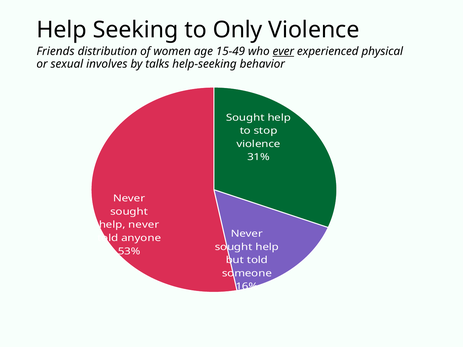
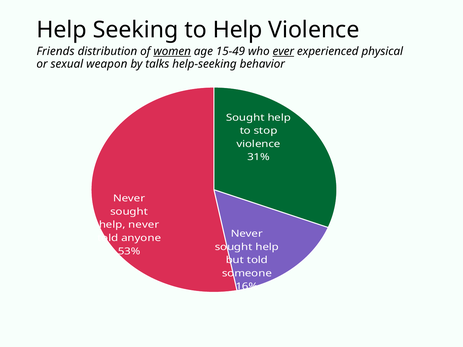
to Only: Only -> Help
women underline: none -> present
involves: involves -> weapon
